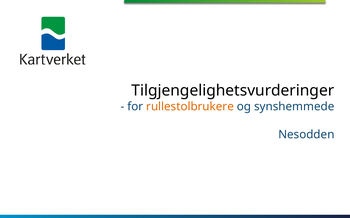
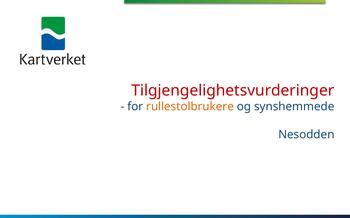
Tilgjengelighetsvurderinger colour: black -> red
